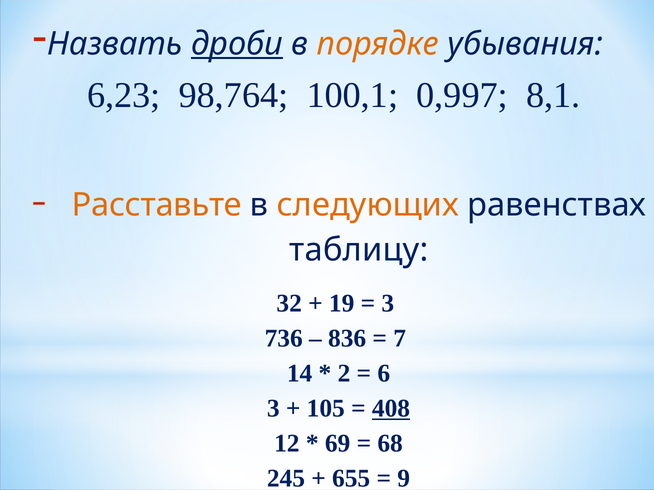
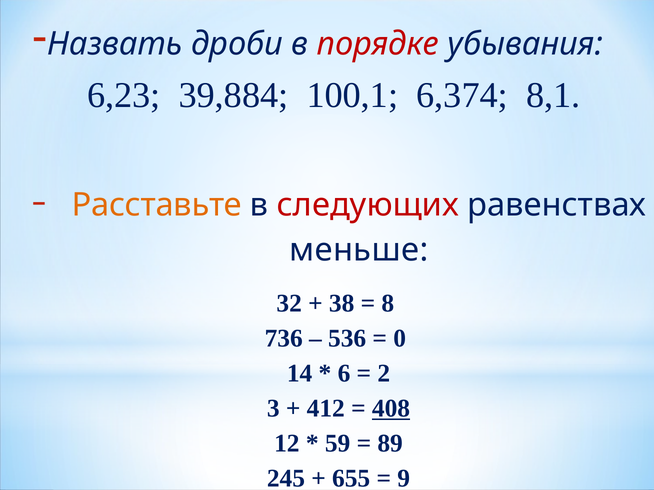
дроби underline: present -> none
порядке colour: orange -> red
98,764: 98,764 -> 39,884
0,997: 0,997 -> 6,374
следующих colour: orange -> red
таблицу: таблицу -> меньше
19: 19 -> 38
3 at (388, 304): 3 -> 8
836: 836 -> 536
7: 7 -> 0
2: 2 -> 6
6: 6 -> 2
105: 105 -> 412
69: 69 -> 59
68: 68 -> 89
